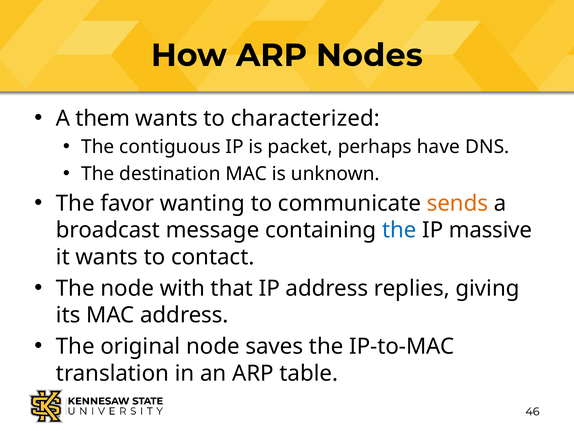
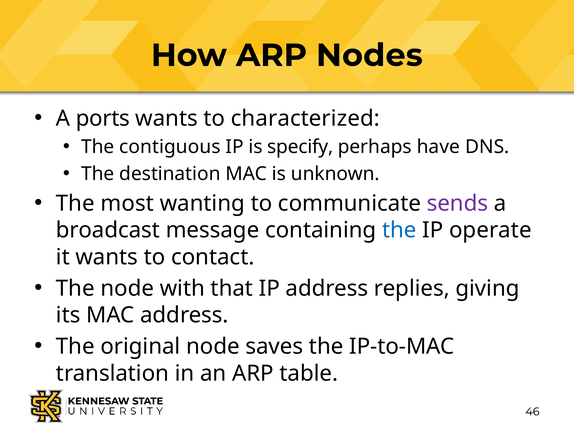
them: them -> ports
packet: packet -> specify
favor: favor -> most
sends colour: orange -> purple
massive: massive -> operate
